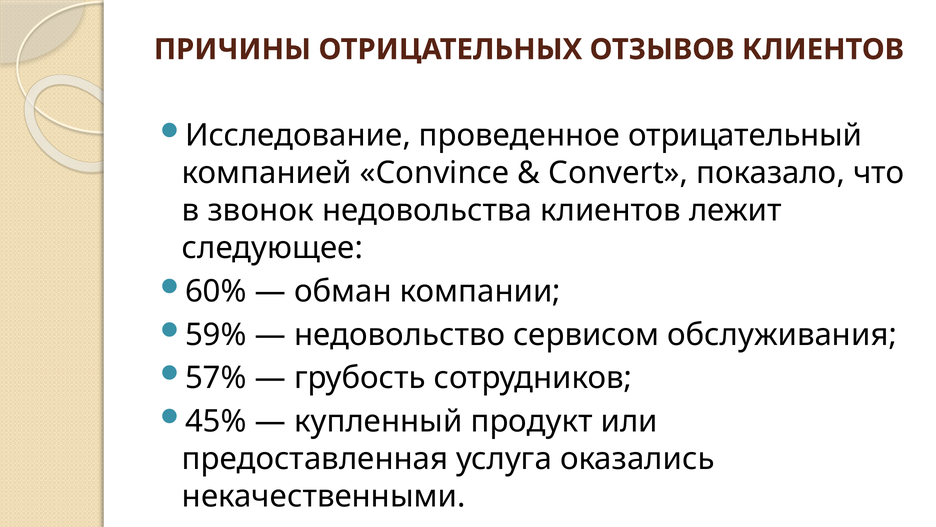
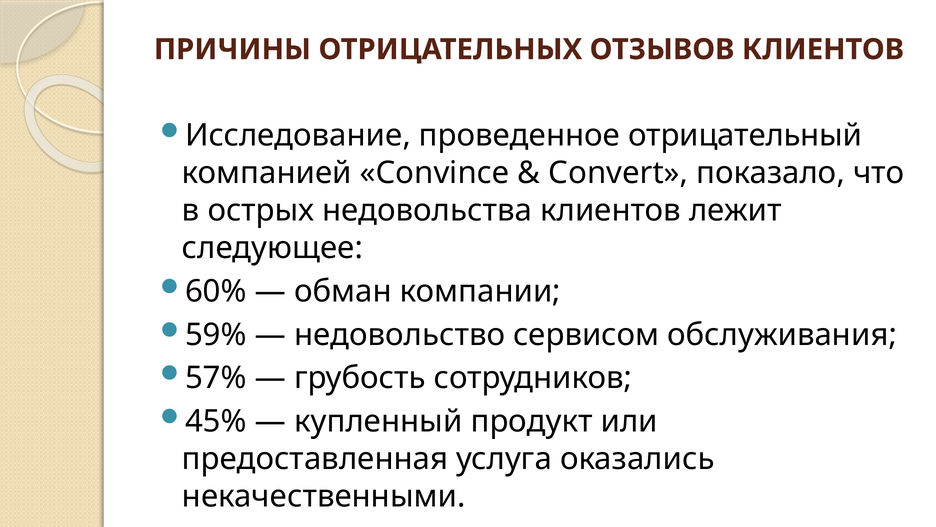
звонок: звонок -> острых
